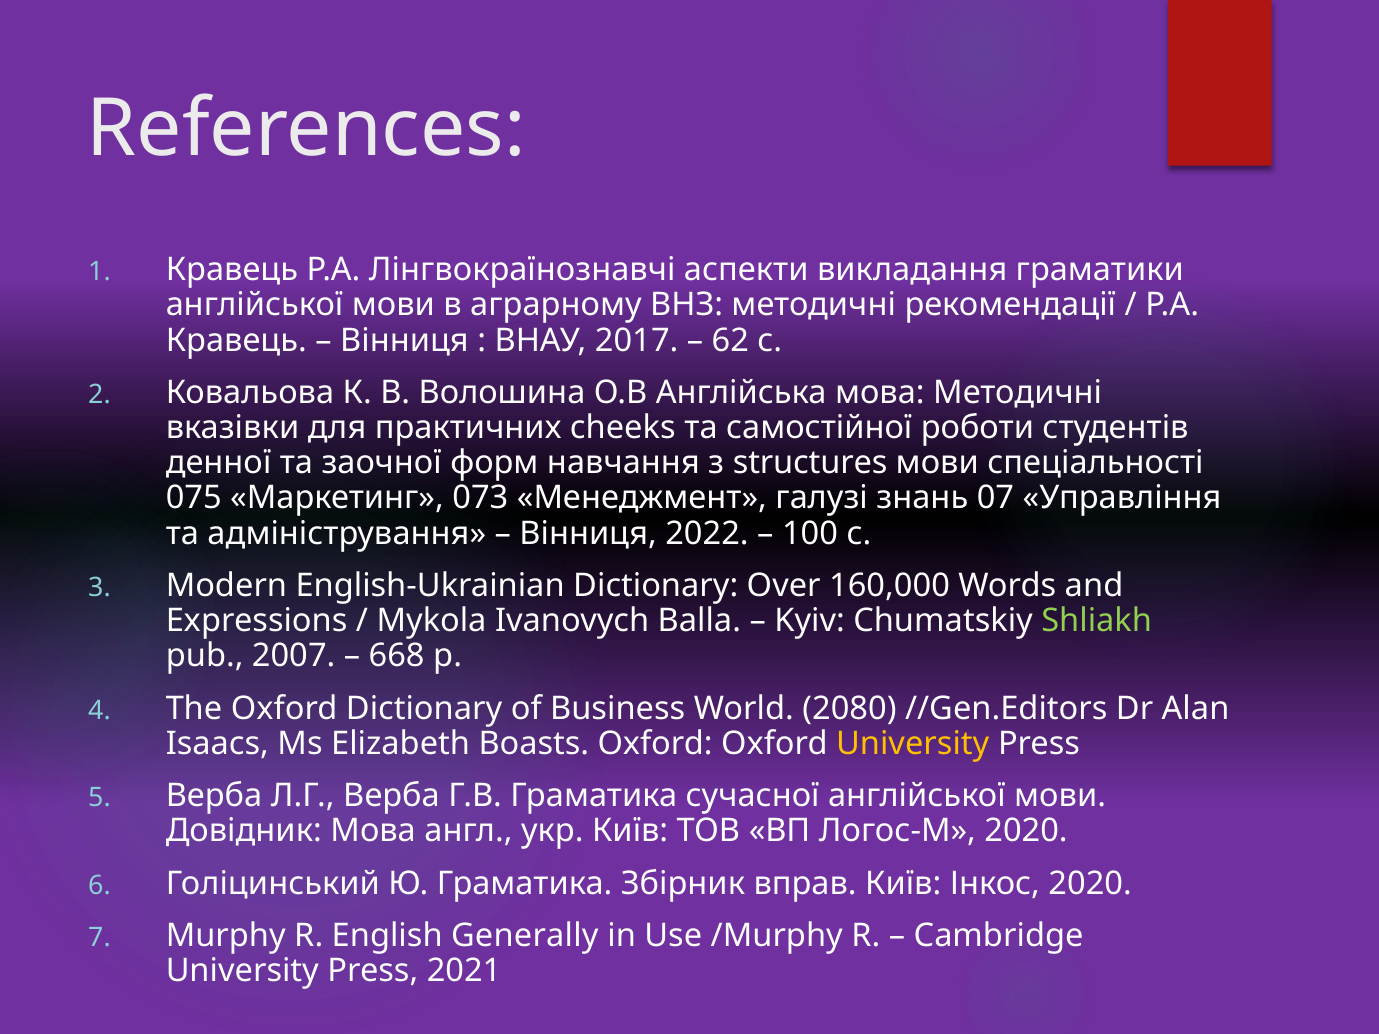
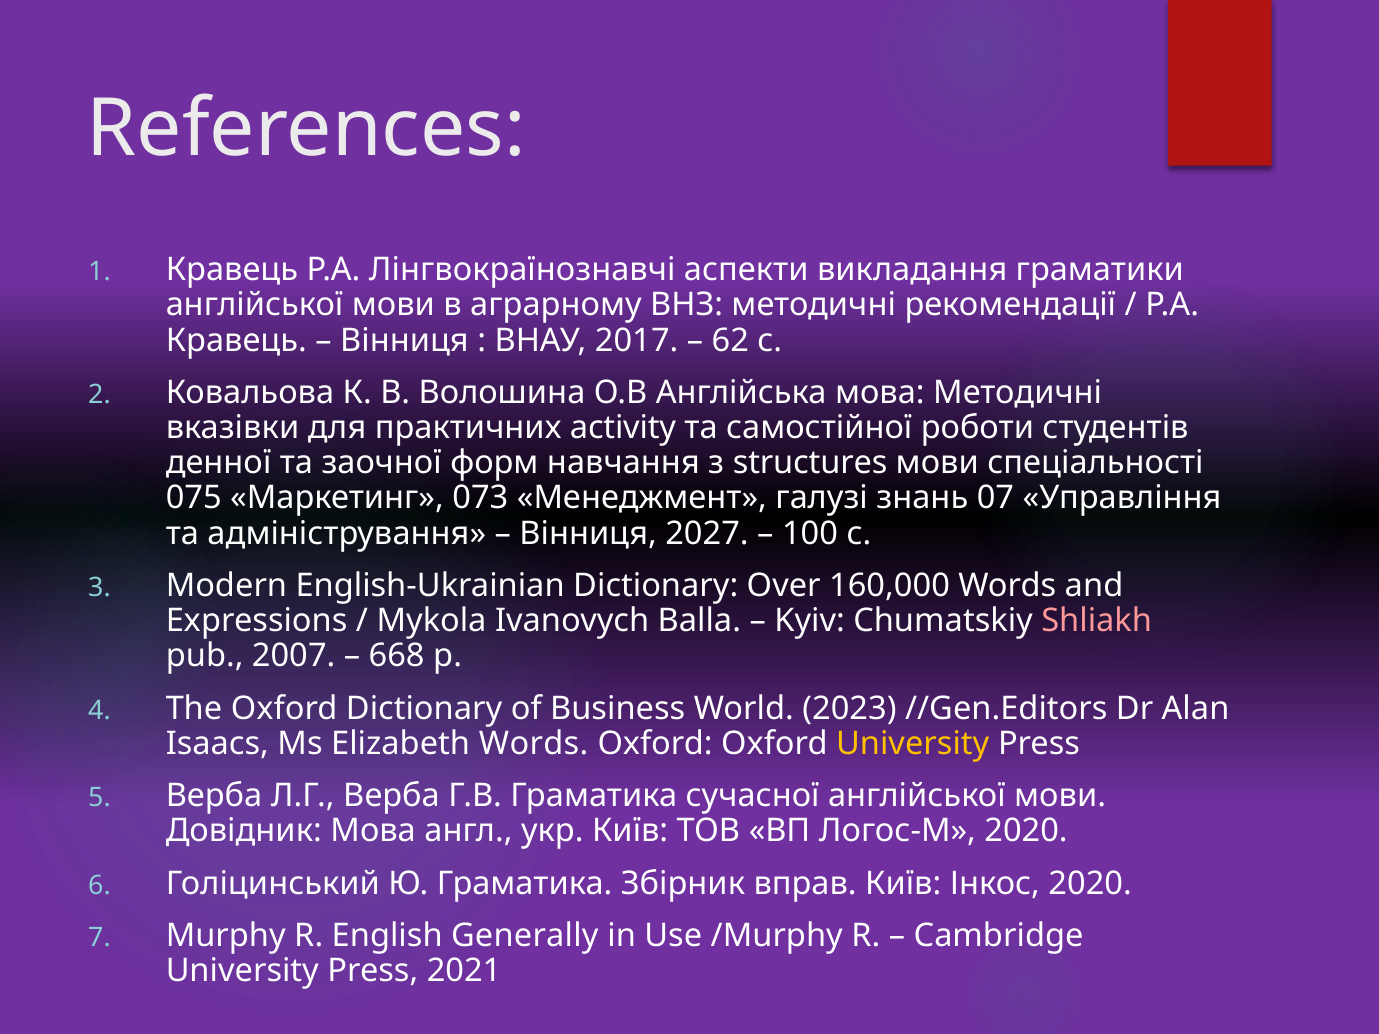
cheeks: cheeks -> activity
2022: 2022 -> 2027
Shliakh colour: light green -> pink
2080: 2080 -> 2023
Elizabeth Boasts: Boasts -> Words
